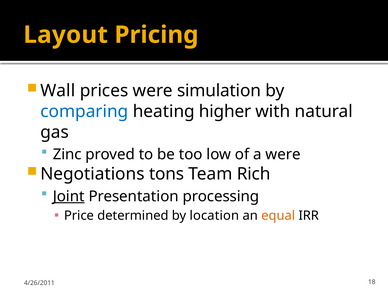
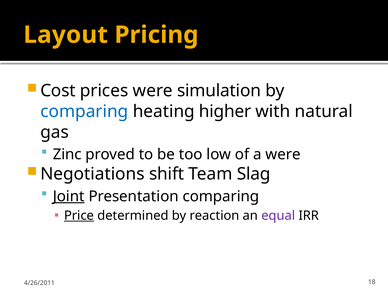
Wall: Wall -> Cost
tons: tons -> shift
Rich: Rich -> Slag
Presentation processing: processing -> comparing
Price underline: none -> present
location: location -> reaction
equal colour: orange -> purple
